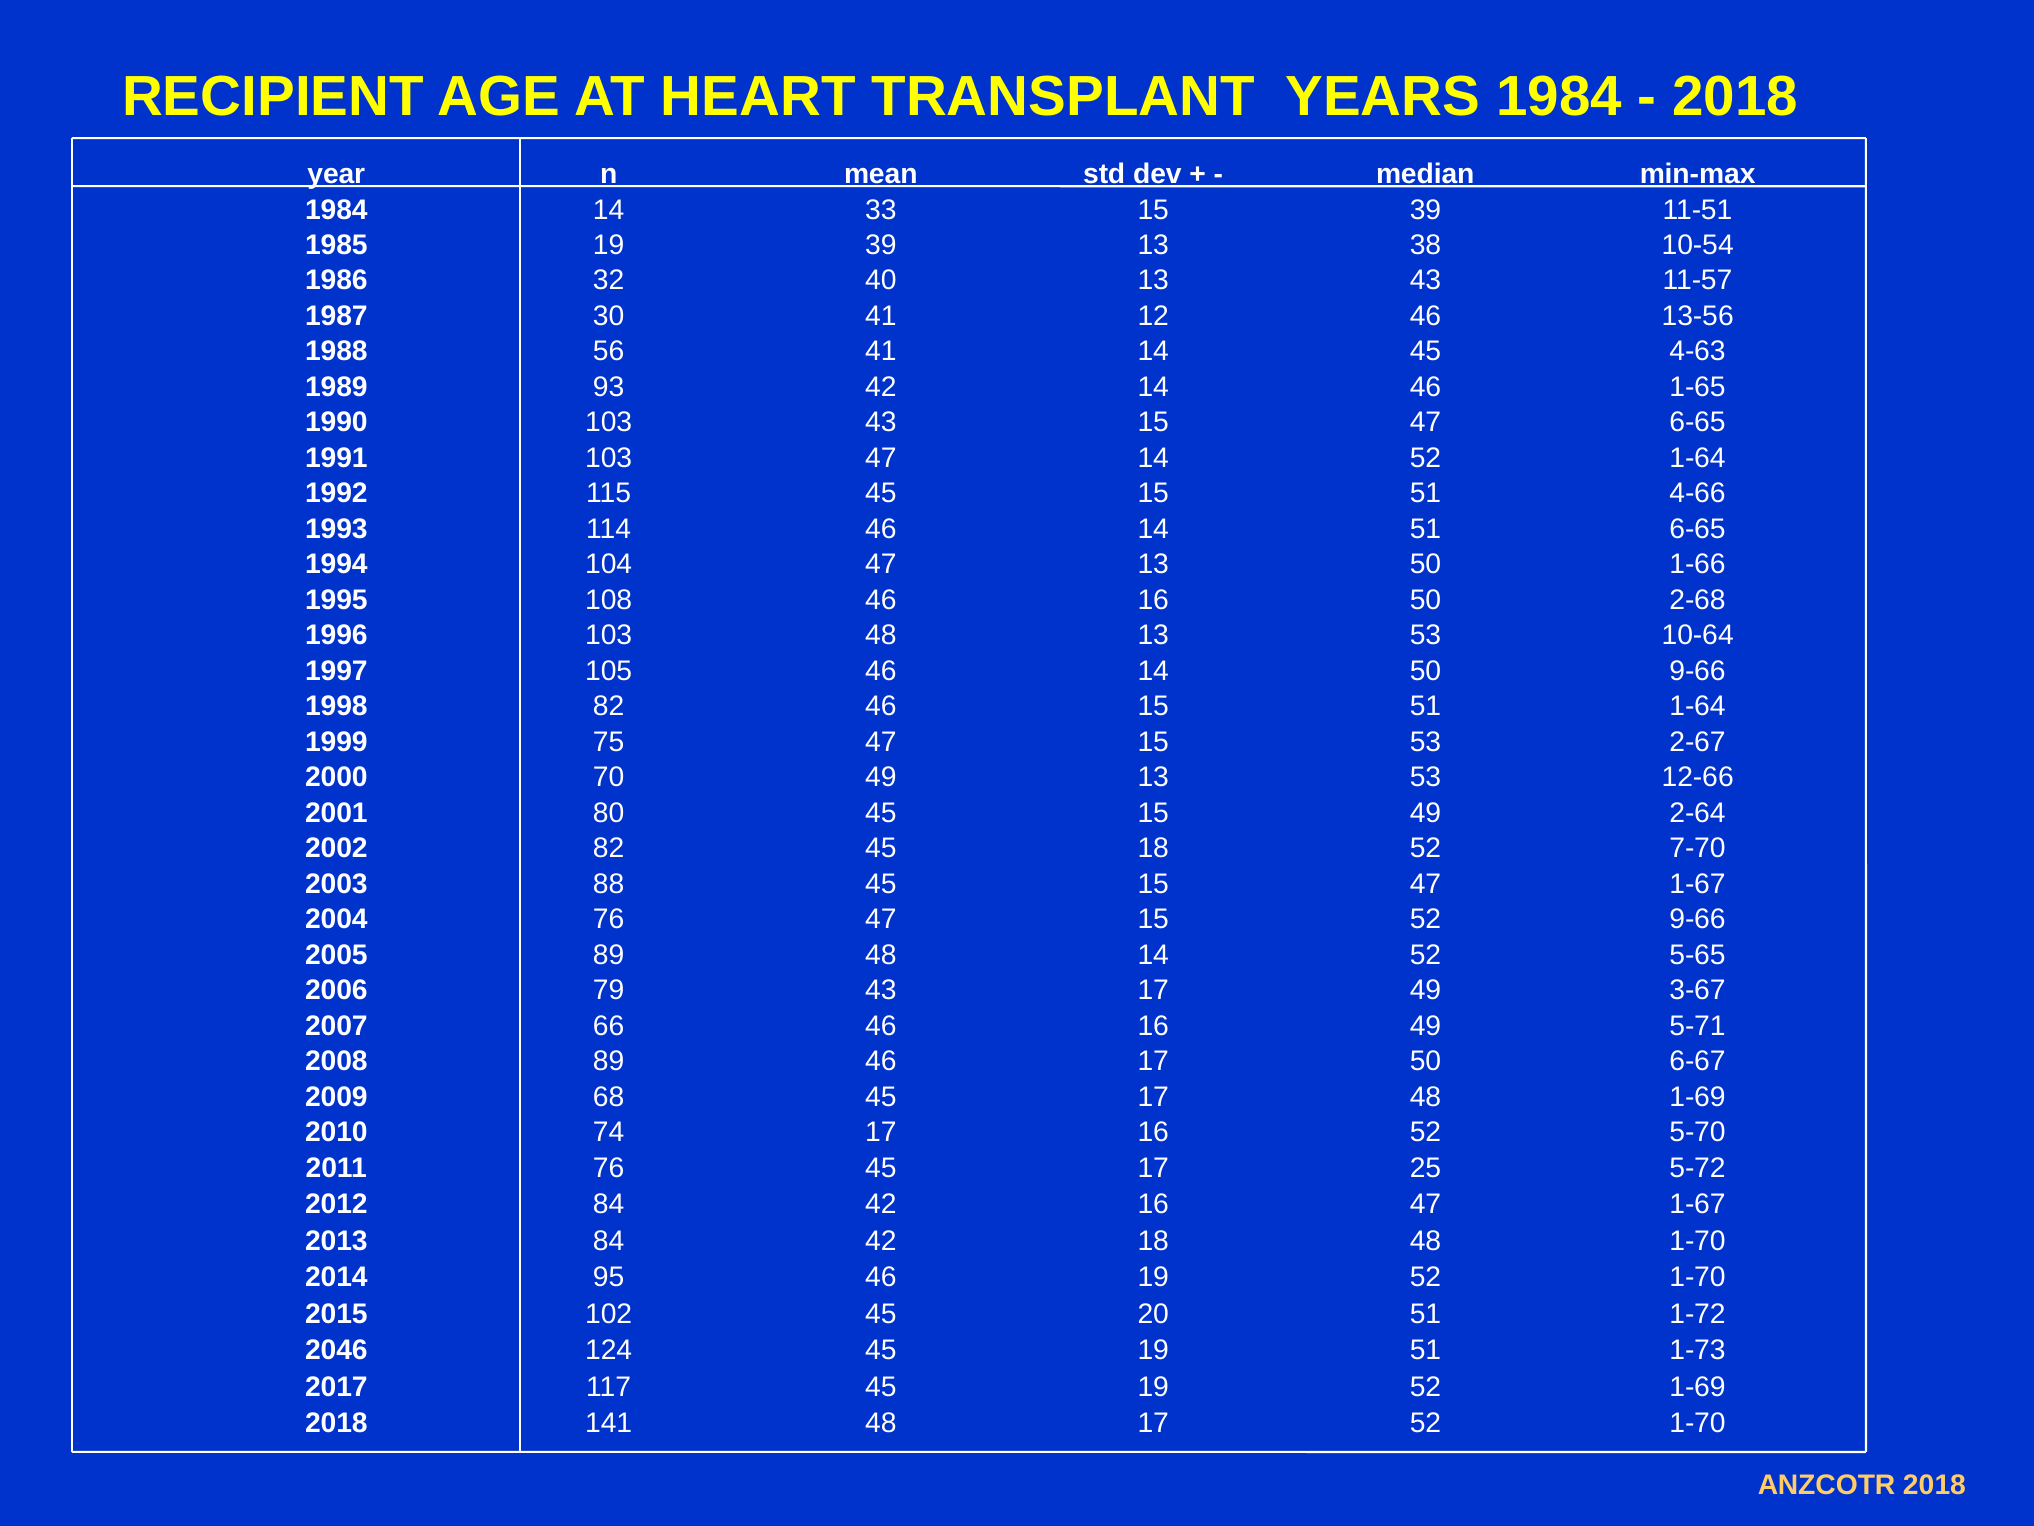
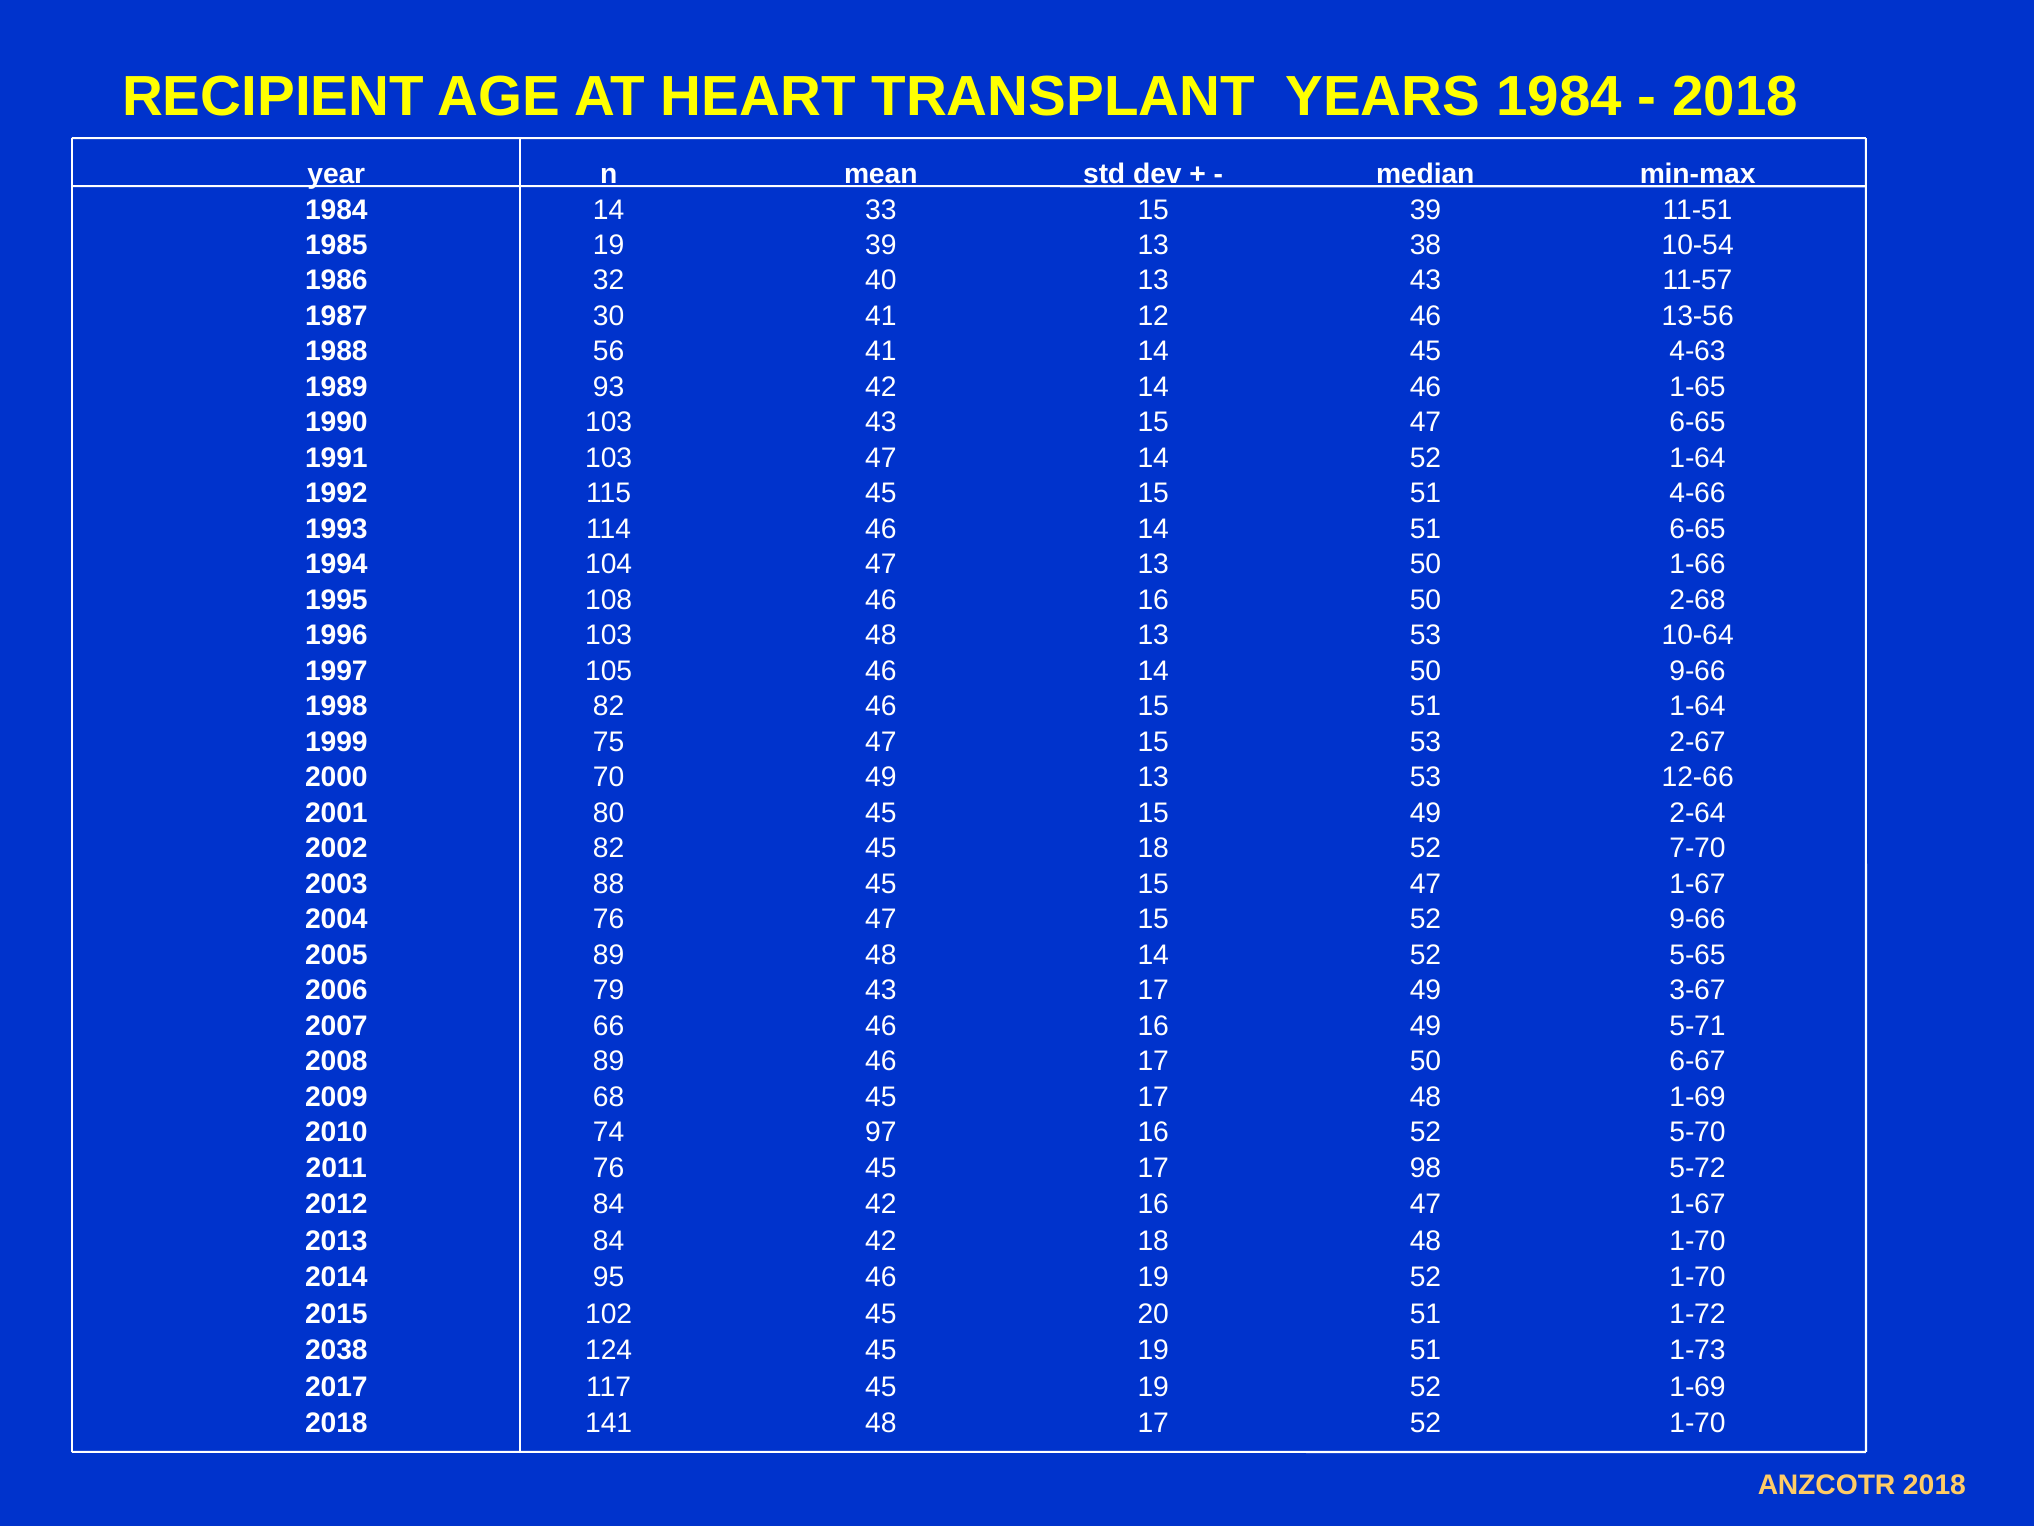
74 17: 17 -> 97
25: 25 -> 98
2046: 2046 -> 2038
